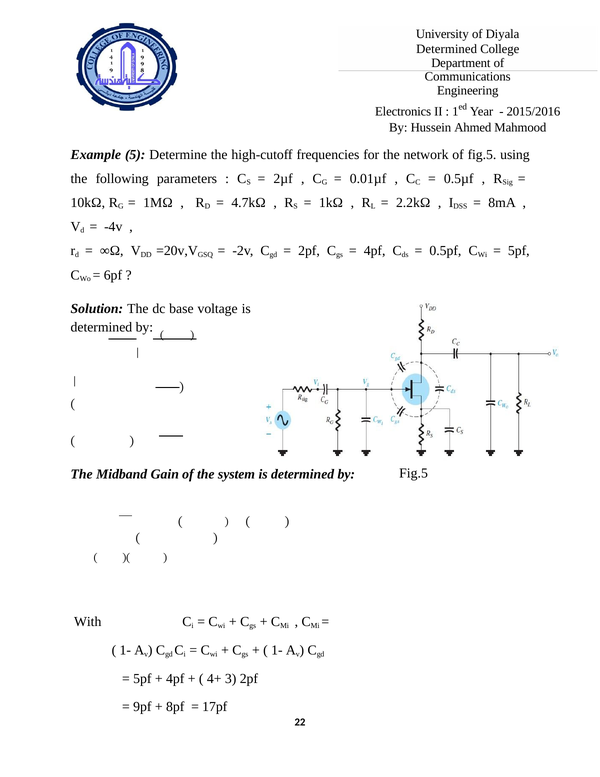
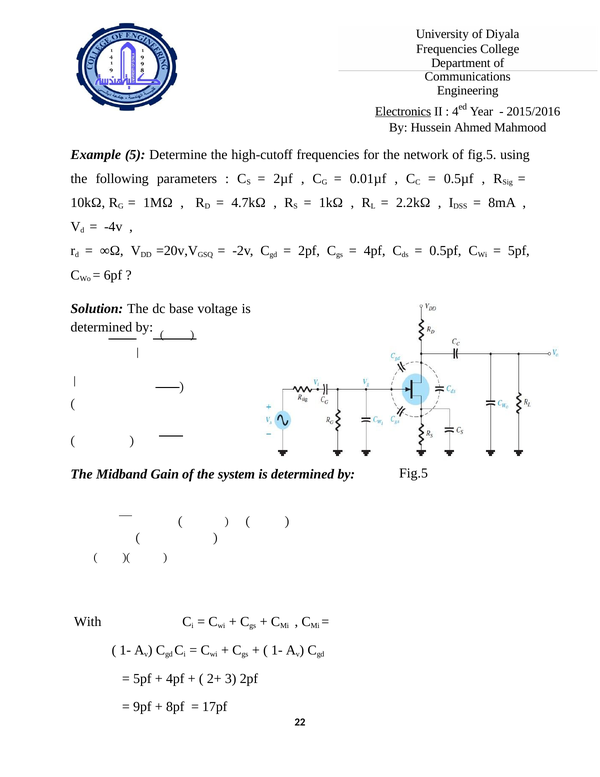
Determined at (447, 49): Determined -> Frequencies
Electronics underline: none -> present
1: 1 -> 4
4+: 4+ -> 2+
